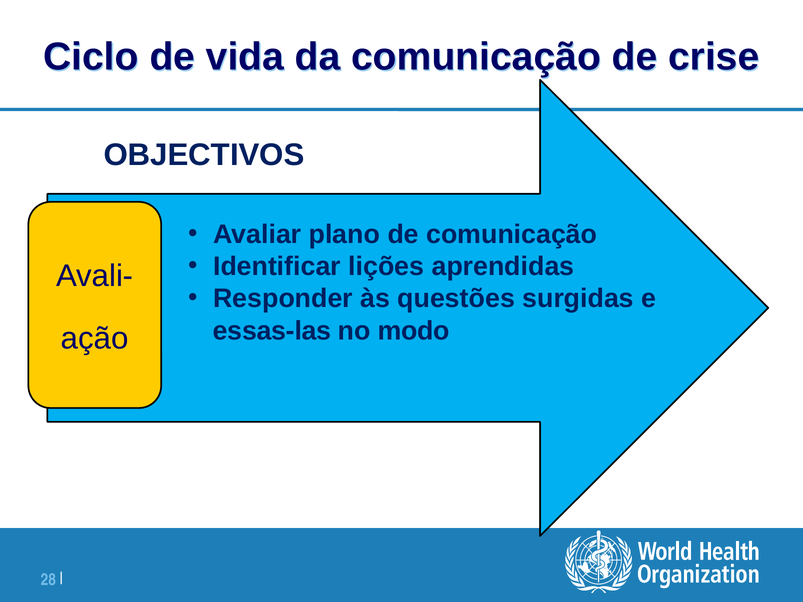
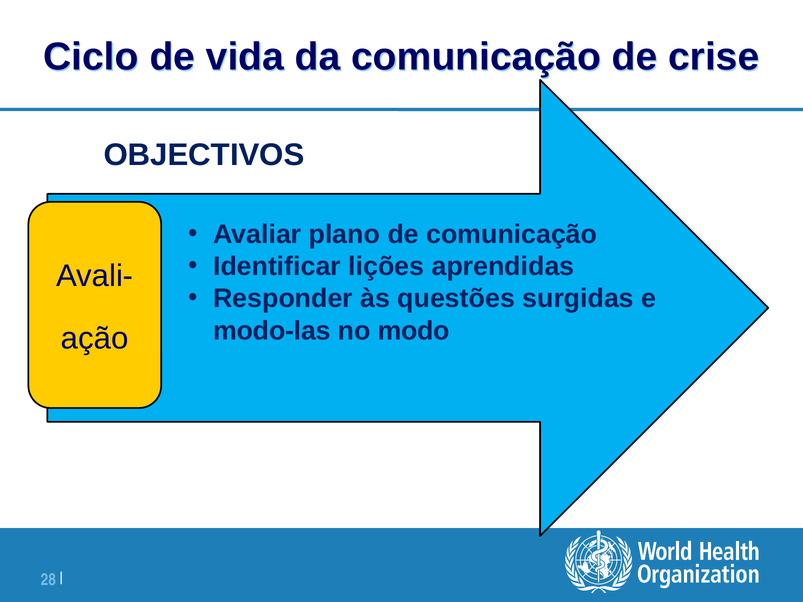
essas-las: essas-las -> modo-las
